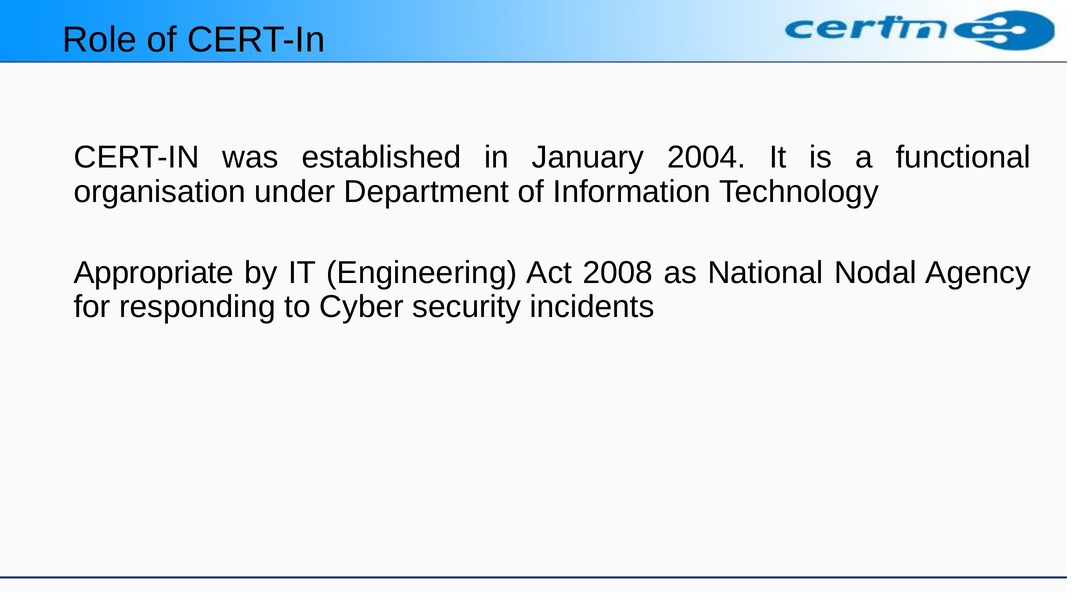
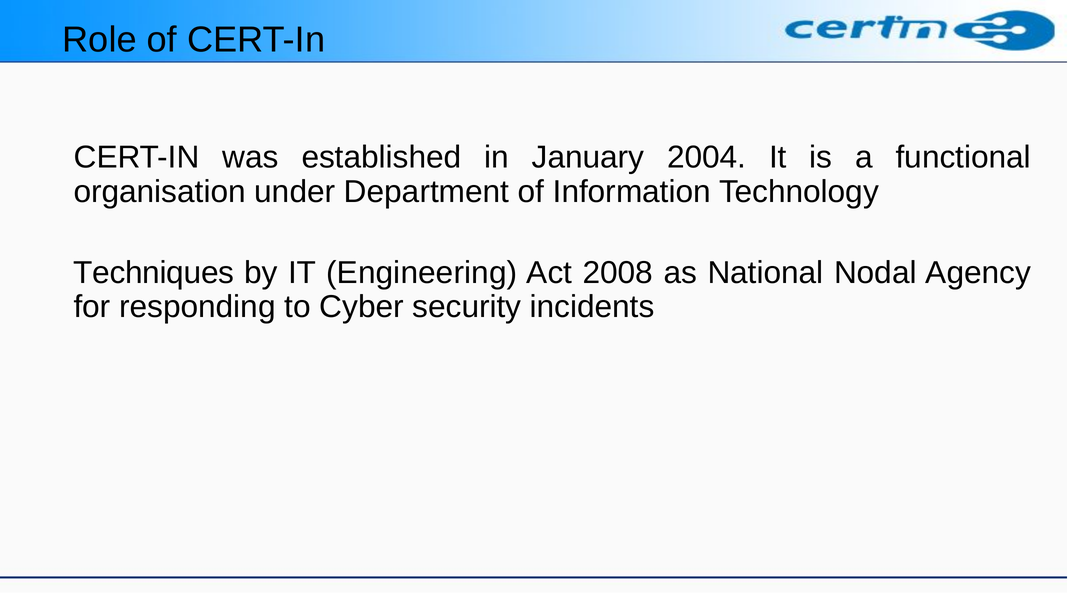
Appropriate: Appropriate -> Techniques
